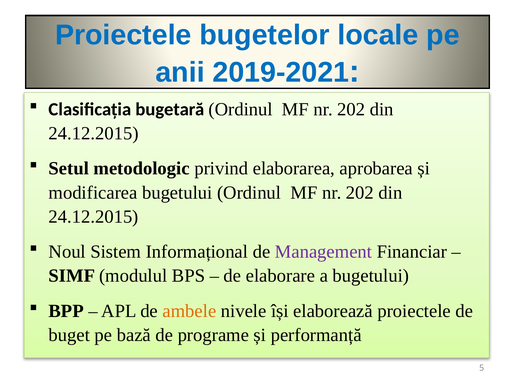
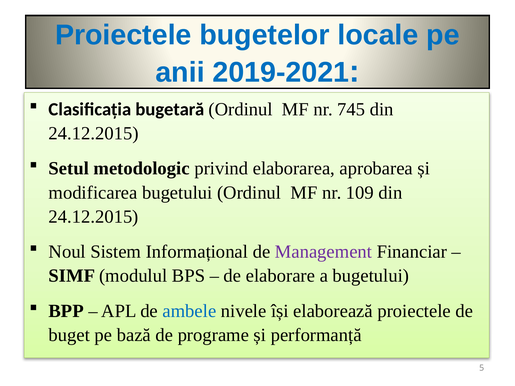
202 at (351, 109): 202 -> 745
202 at (360, 193): 202 -> 109
ambele colour: orange -> blue
